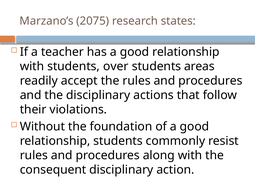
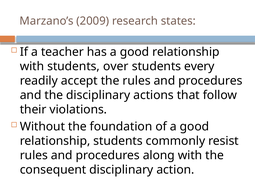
2075: 2075 -> 2009
areas: areas -> every
